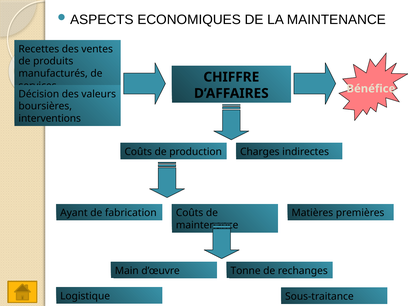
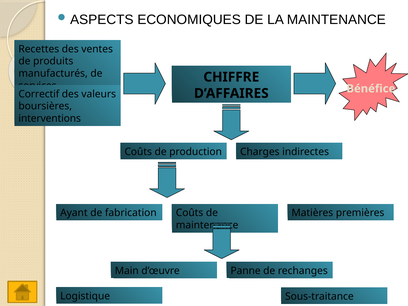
Décision: Décision -> Correctif
Tonne: Tonne -> Panne
